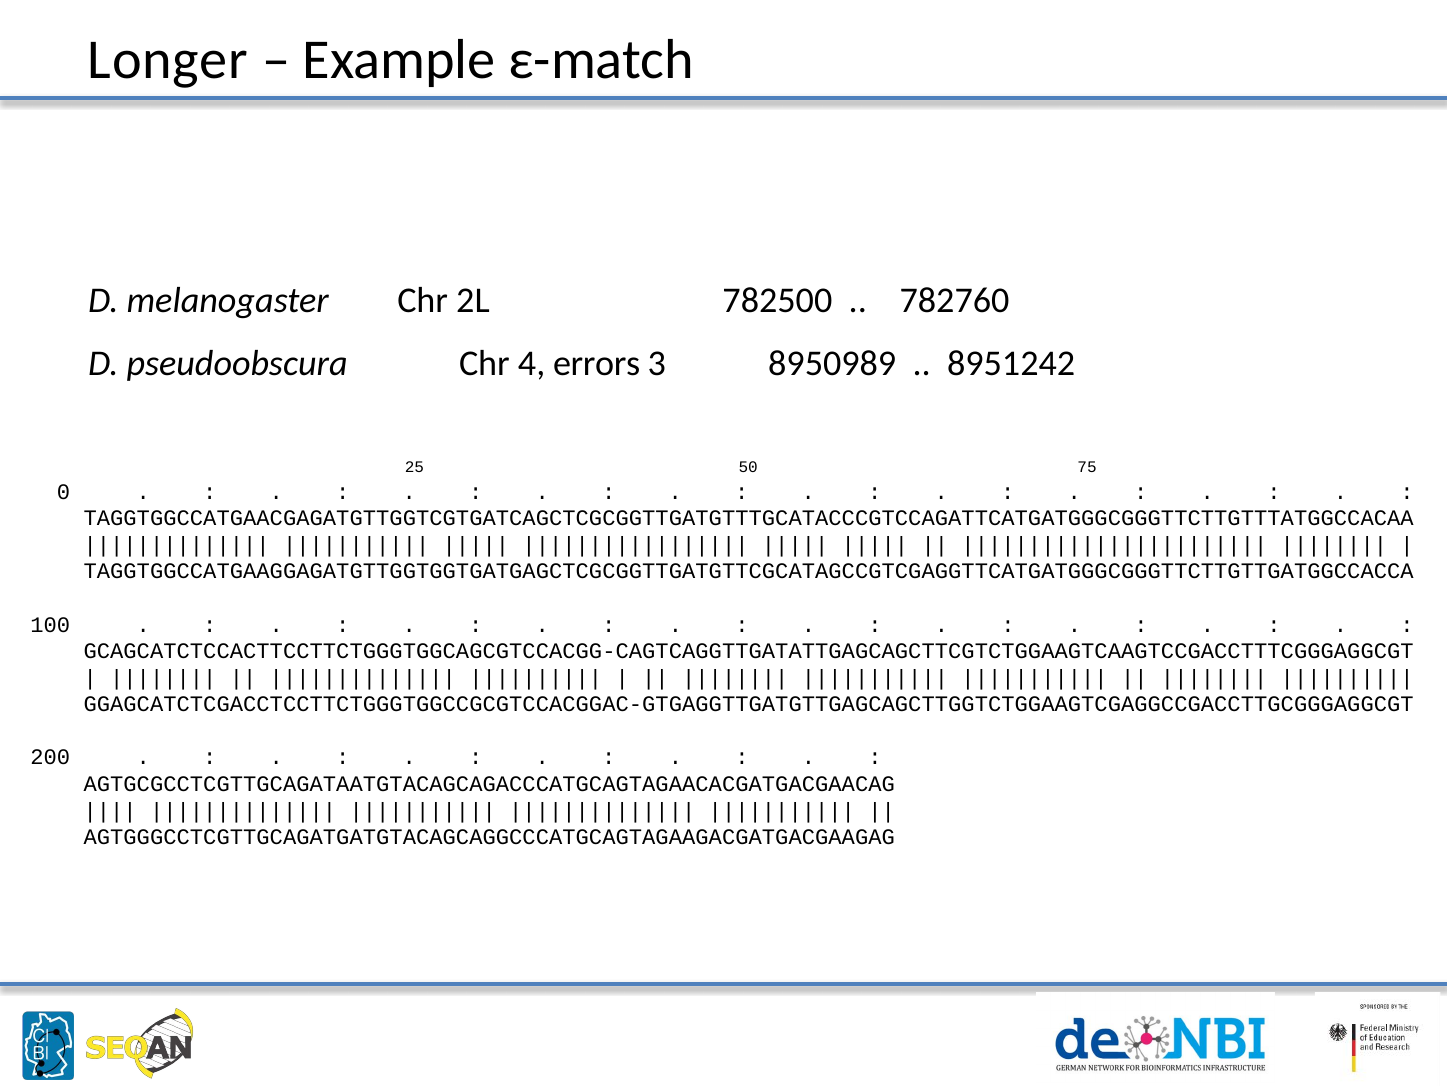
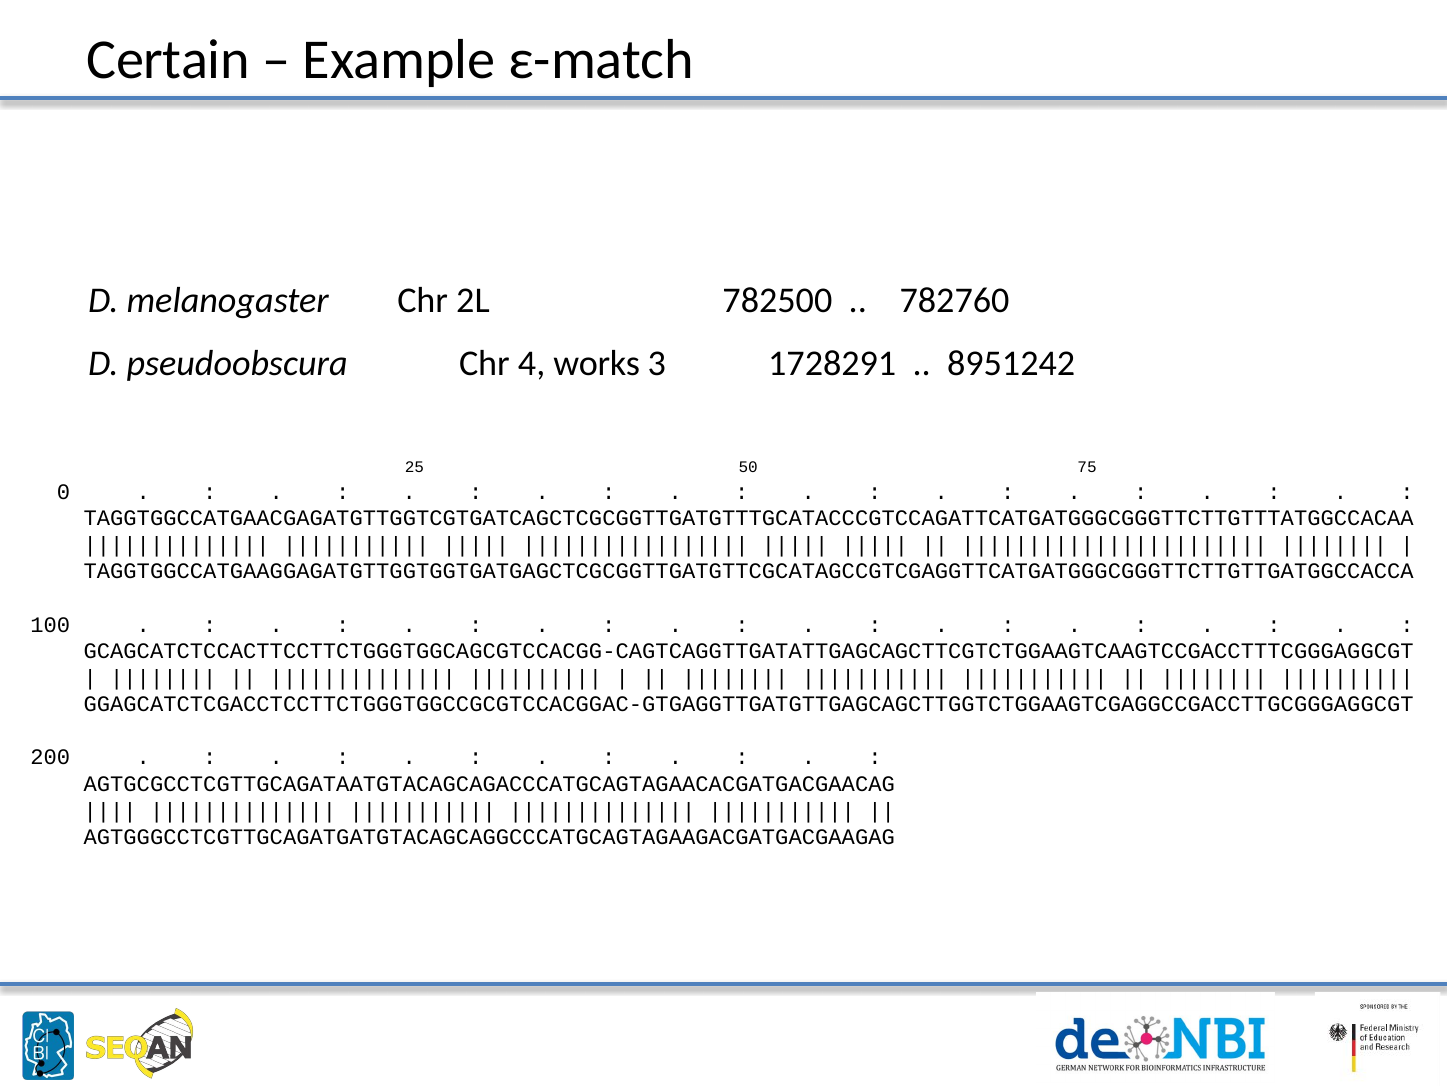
Longer: Longer -> Certain
errors: errors -> works
8950989: 8950989 -> 1728291
